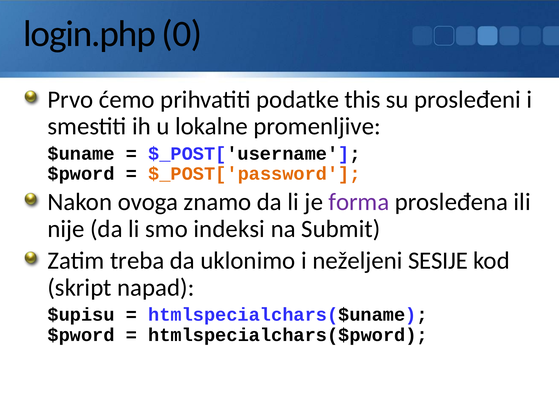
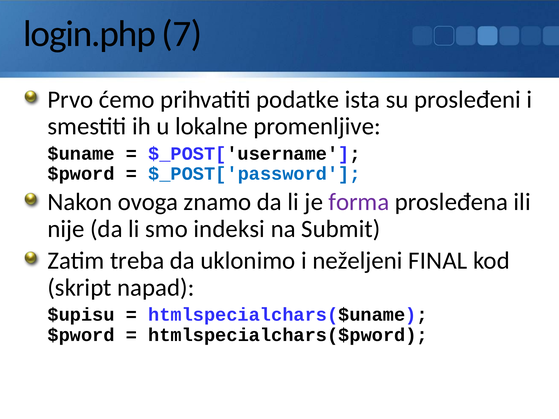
0: 0 -> 7
this: this -> ista
$_POST['password colour: orange -> blue
SESIJE: SESIJE -> FINAL
